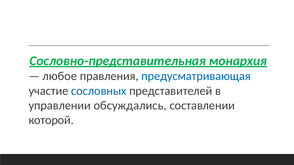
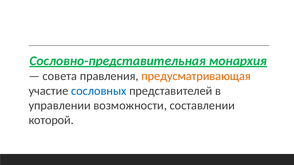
любое: любое -> совета
предусматривающая colour: blue -> orange
обсуждались: обсуждались -> возможности
